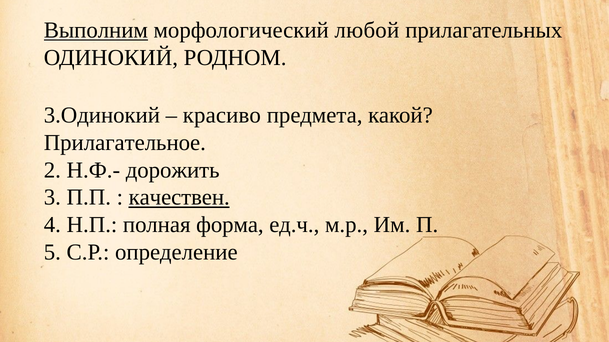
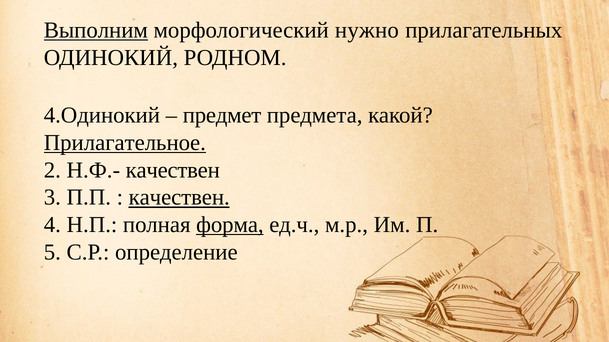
любой: любой -> нужно
3.Одинокий: 3.Одинокий -> 4.Одинокий
красиво: красиво -> предмет
Прилагательное underline: none -> present
Н.Ф.- дорожить: дорожить -> качествен
форма underline: none -> present
